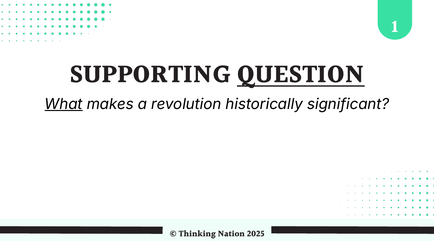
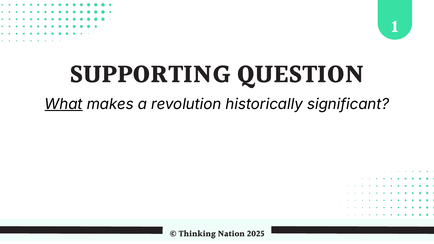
QUESTION underline: present -> none
